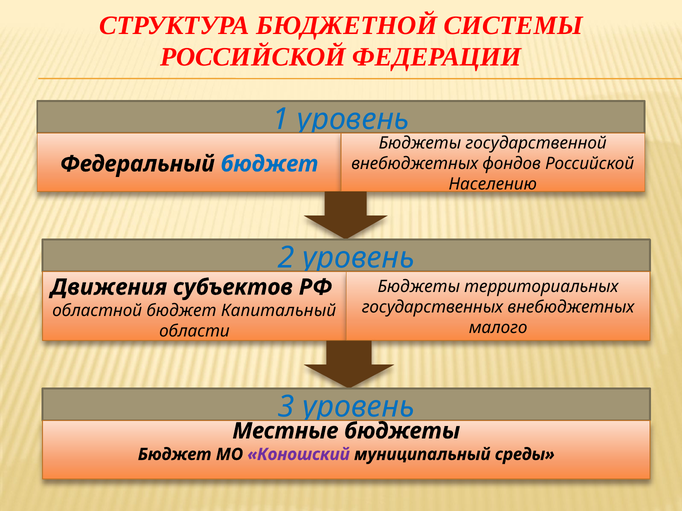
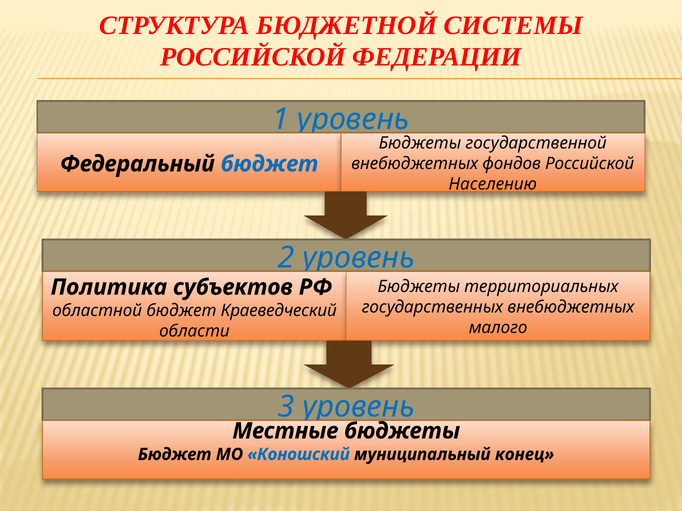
Движения: Движения -> Политика
Капитальный: Капитальный -> Краеведческий
Коношский colour: purple -> blue
среды: среды -> конец
